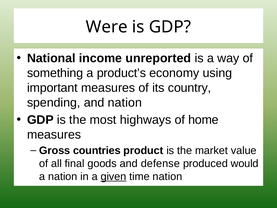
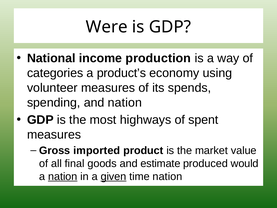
unreported: unreported -> production
something: something -> categories
important: important -> volunteer
country: country -> spends
home: home -> spent
countries: countries -> imported
defense: defense -> estimate
nation at (63, 176) underline: none -> present
